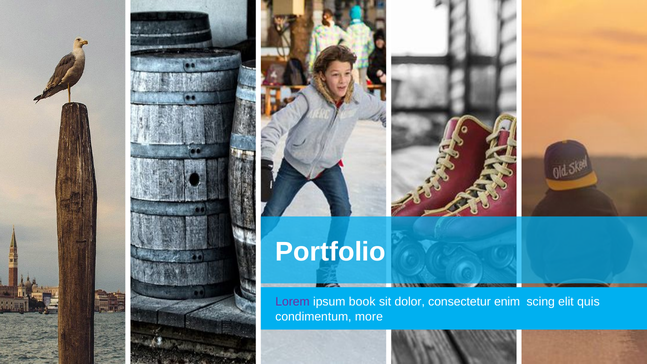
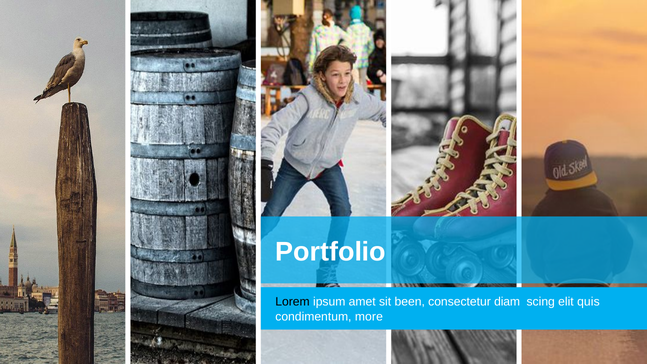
Lorem colour: purple -> black
book: book -> amet
dolor: dolor -> been
enim: enim -> diam
